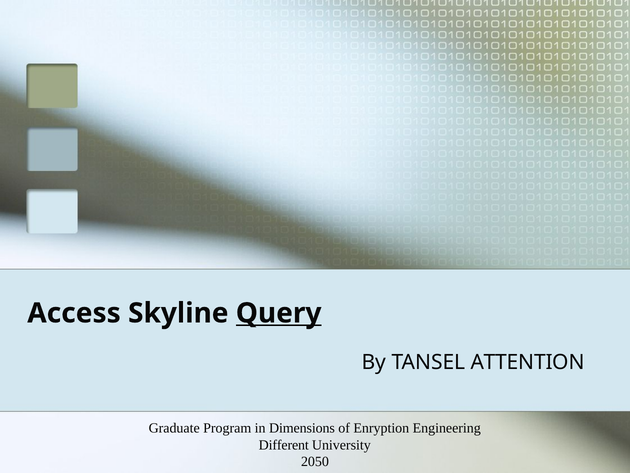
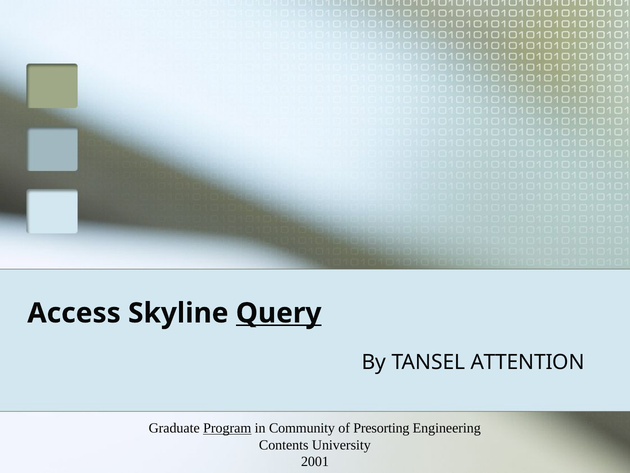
Program underline: none -> present
Dimensions: Dimensions -> Community
Enryption: Enryption -> Presorting
Different: Different -> Contents
2050: 2050 -> 2001
